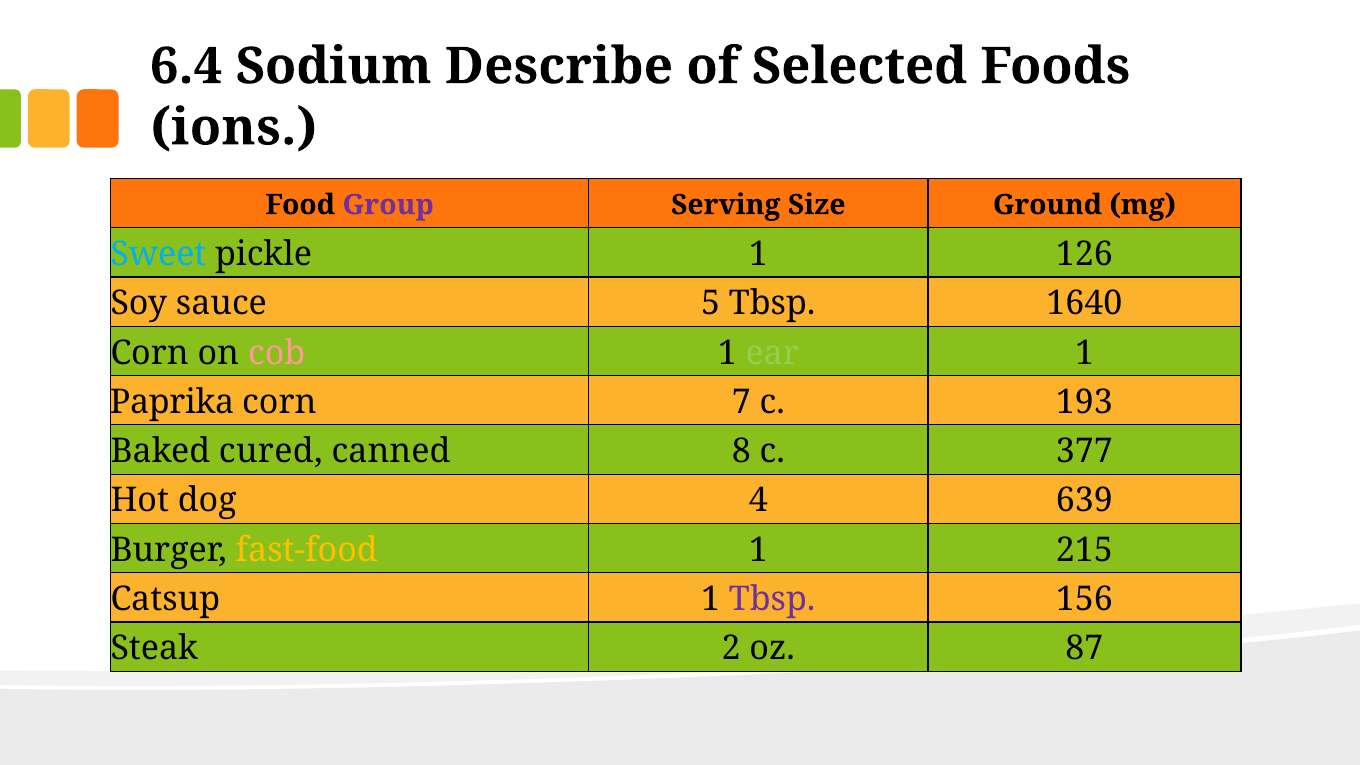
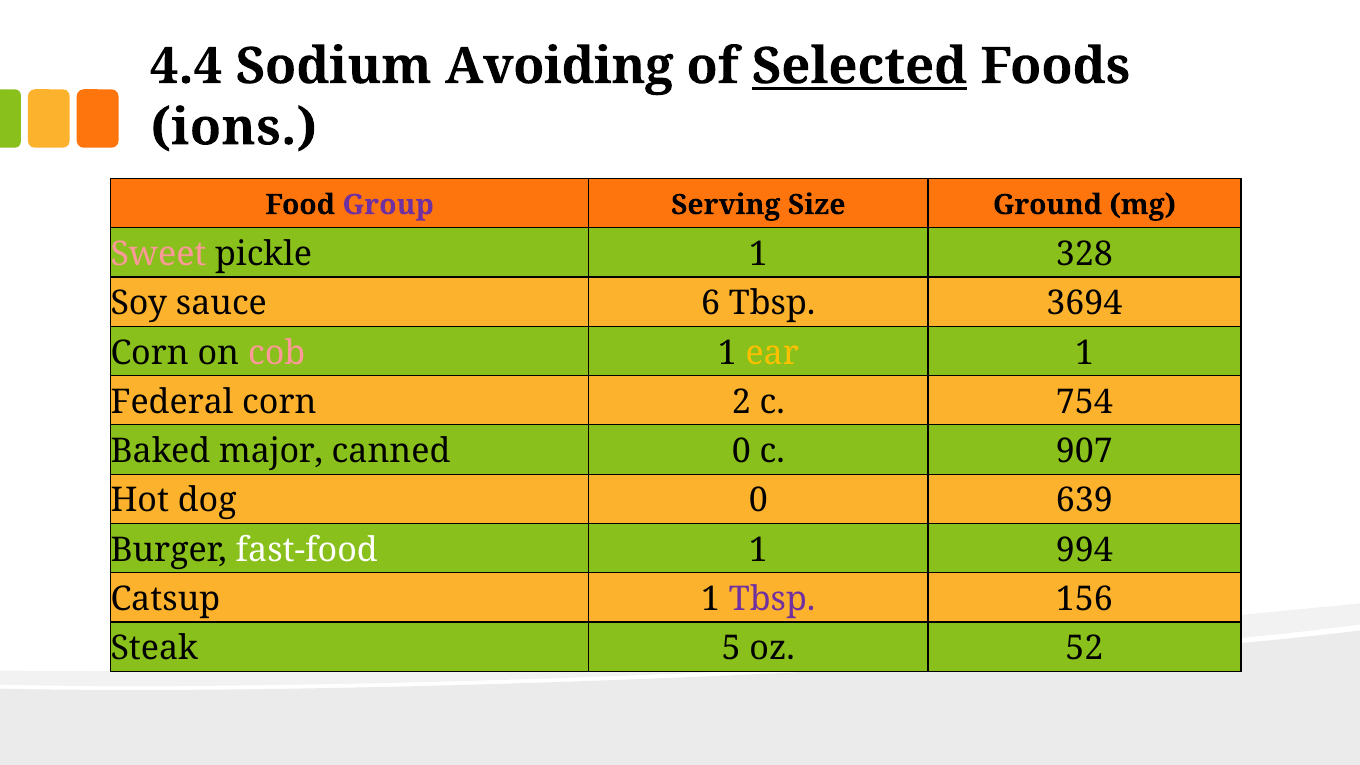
6.4: 6.4 -> 4.4
Describe: Describe -> Avoiding
Selected underline: none -> present
Sweet colour: light blue -> pink
126: 126 -> 328
5: 5 -> 6
1640: 1640 -> 3694
ear colour: light green -> yellow
Paprika: Paprika -> Federal
7: 7 -> 2
193: 193 -> 754
cured: cured -> major
canned 8: 8 -> 0
377: 377 -> 907
dog 4: 4 -> 0
fast-food colour: yellow -> white
215: 215 -> 994
2: 2 -> 5
87: 87 -> 52
